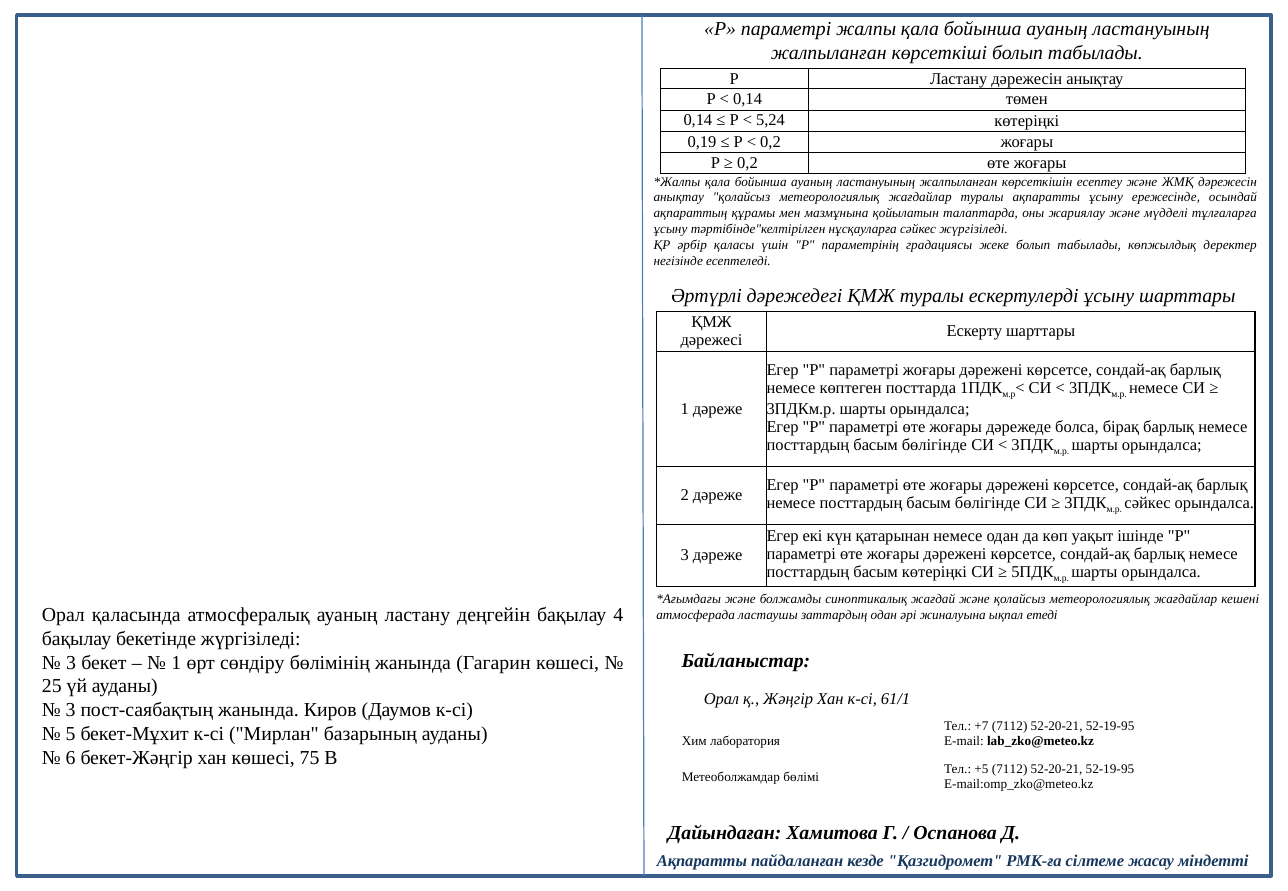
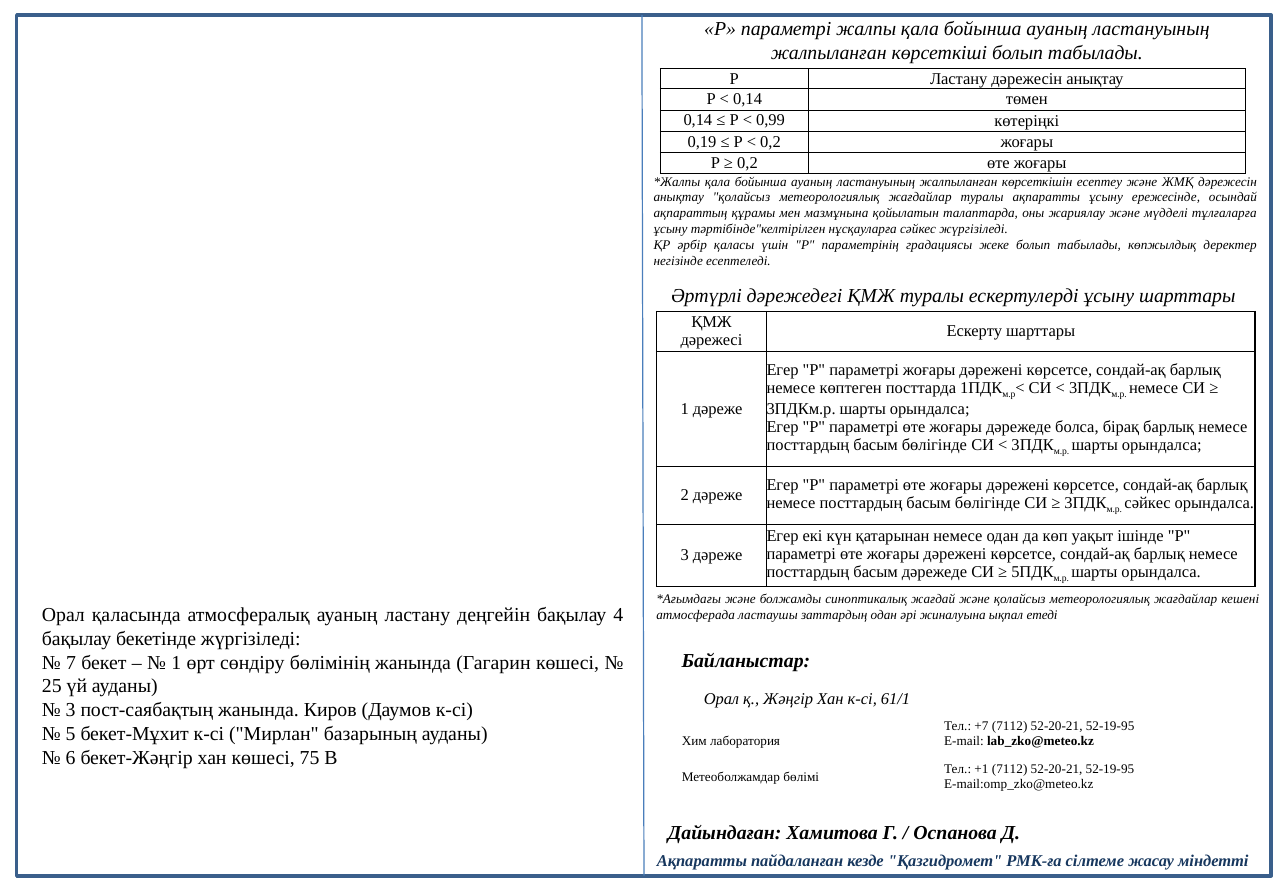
5,24: 5,24 -> 0,99
басым көтеріңкі: көтеріңкі -> дәрежеде
3 at (71, 663): 3 -> 7
+5: +5 -> +1
